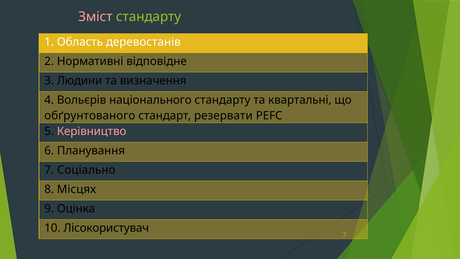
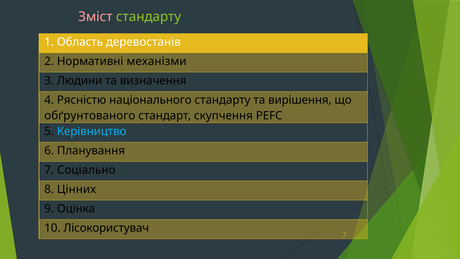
відповідне: відповідне -> механізми
Вольєрів: Вольєрів -> Рясністю
квартальні: квартальні -> вирішення
резервати: резервати -> скупчення
Керівництво colour: pink -> light blue
Місцях: Місцях -> Цінних
